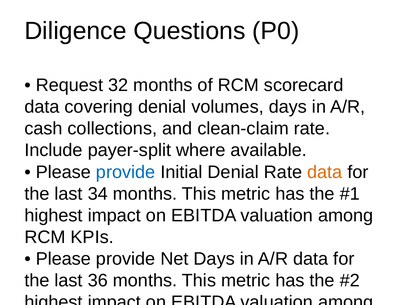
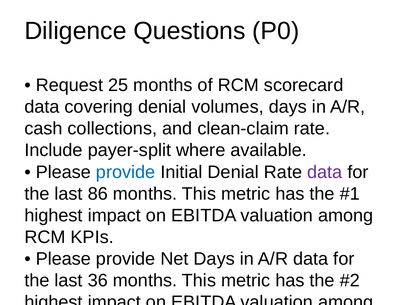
32: 32 -> 25
data at (325, 172) colour: orange -> purple
34: 34 -> 86
